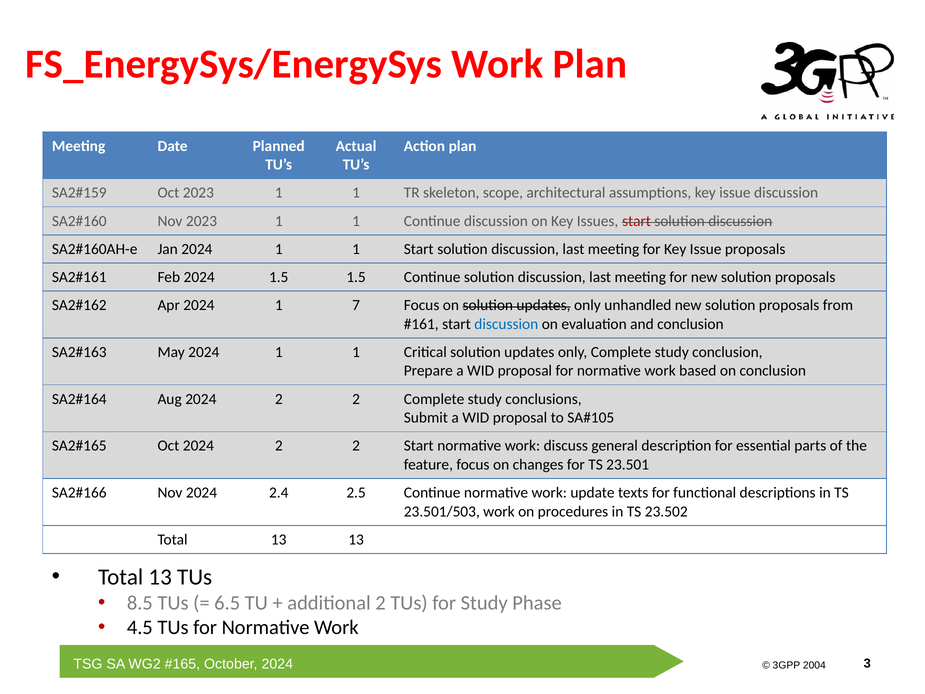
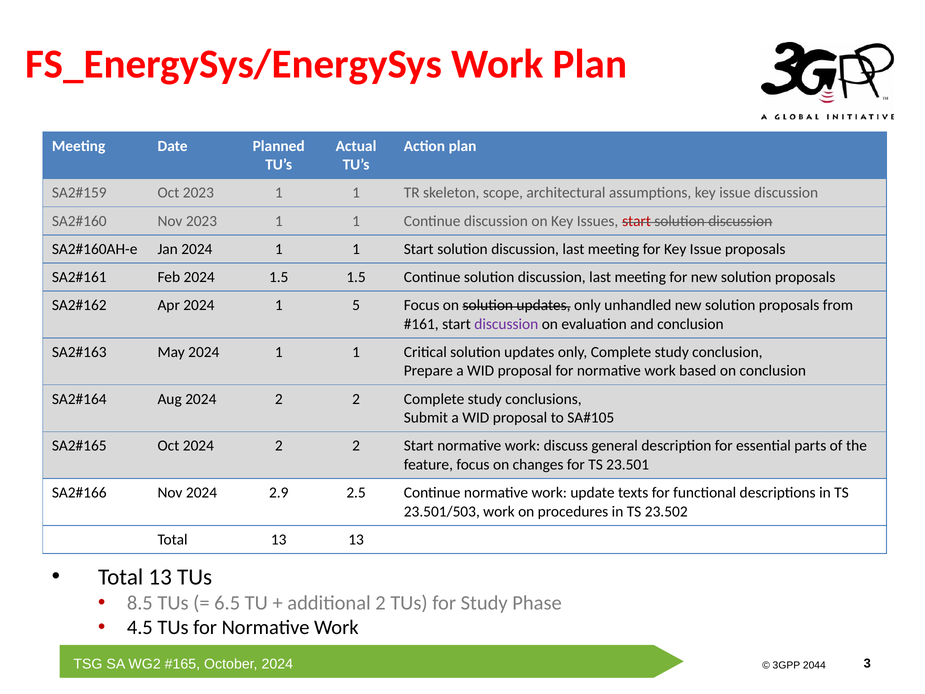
7: 7 -> 5
discussion at (506, 324) colour: blue -> purple
2.4: 2.4 -> 2.9
2004: 2004 -> 2044
